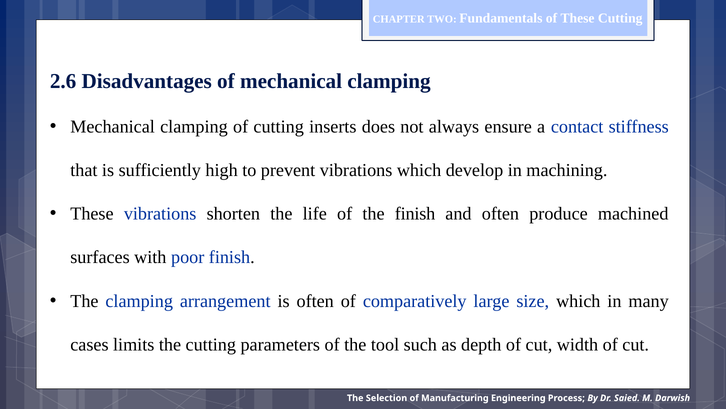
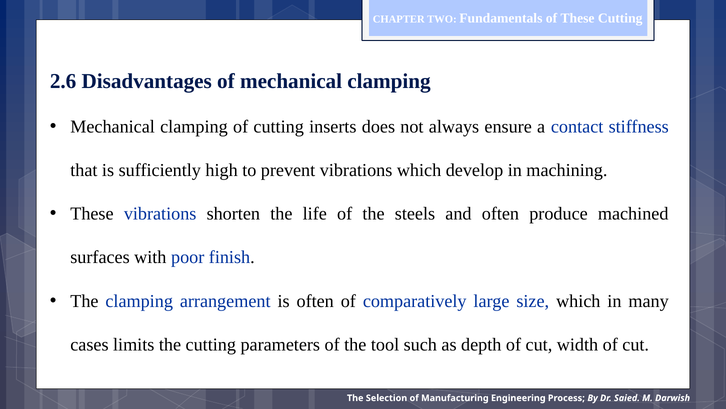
the finish: finish -> steels
